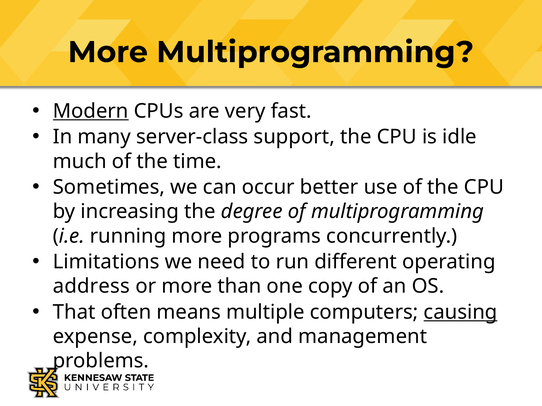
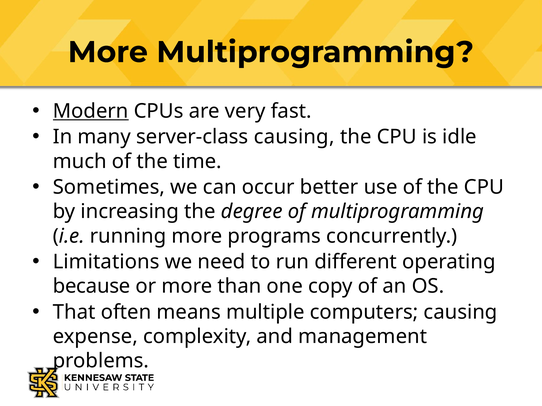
server-class support: support -> causing
address: address -> because
causing at (461, 313) underline: present -> none
